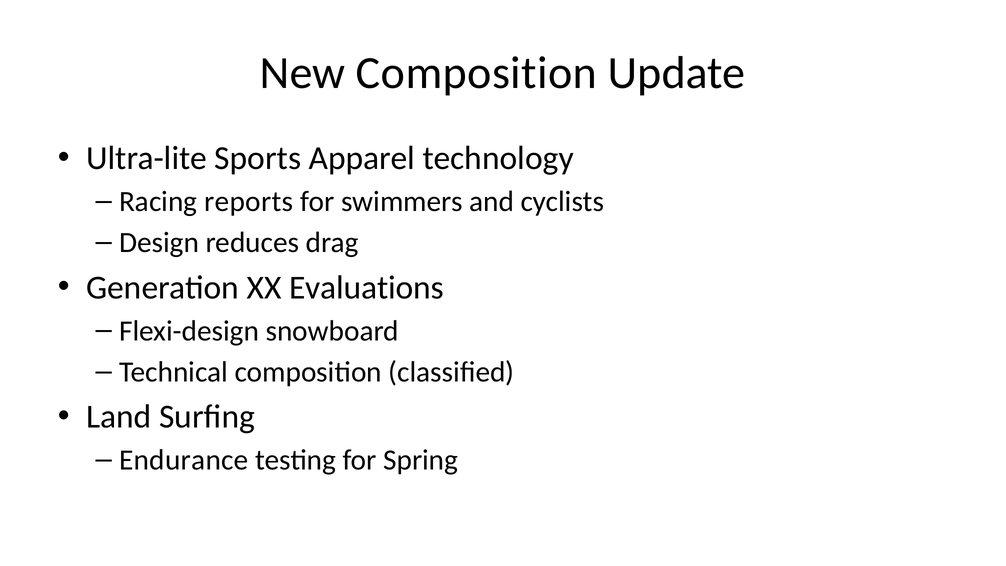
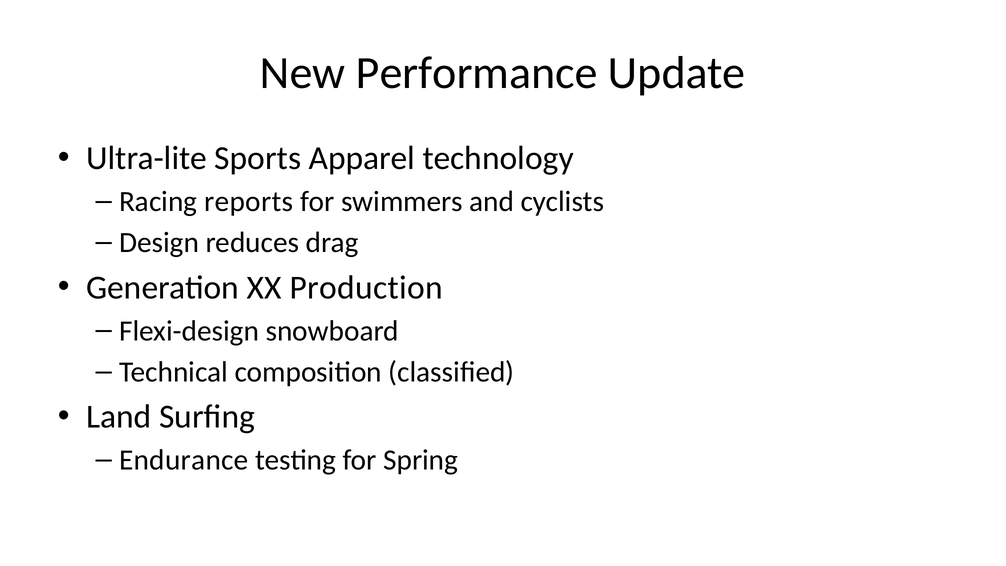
New Composition: Composition -> Performance
Evaluations: Evaluations -> Production
